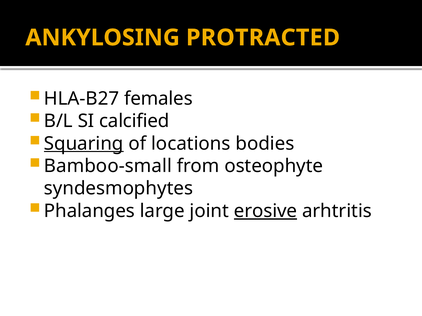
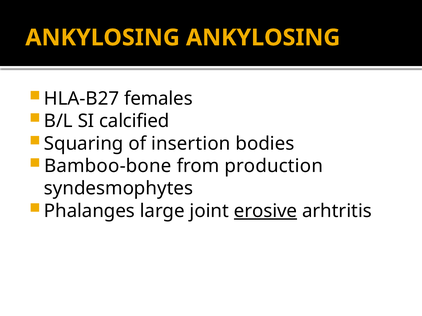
ANKYLOSING PROTRACTED: PROTRACTED -> ANKYLOSING
Squaring underline: present -> none
locations: locations -> insertion
Bamboo-small: Bamboo-small -> Bamboo-bone
osteophyte: osteophyte -> production
